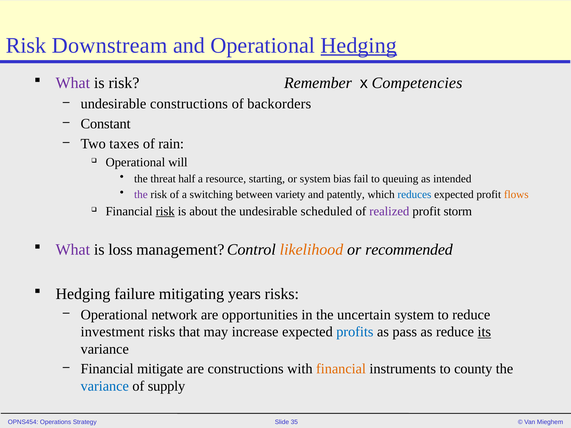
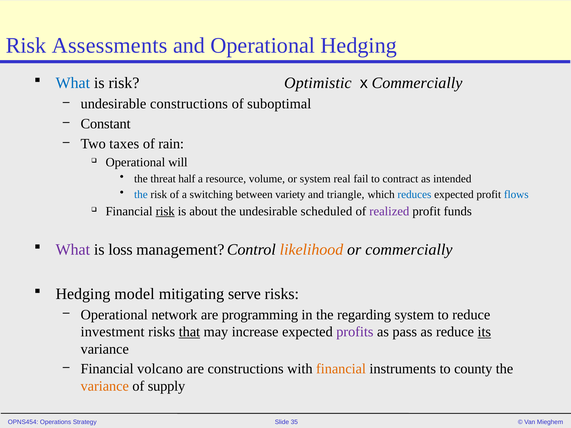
Downstream: Downstream -> Assessments
Hedging at (359, 45) underline: present -> none
What at (73, 83) colour: purple -> blue
Remember: Remember -> Optimistic
x Competencies: Competencies -> Commercially
backorders: backorders -> suboptimal
starting: starting -> volume
bias: bias -> real
queuing: queuing -> contract
the at (141, 194) colour: purple -> blue
patently: patently -> triangle
flows colour: orange -> blue
storm: storm -> funds
or recommended: recommended -> commercially
failure: failure -> model
years: years -> serve
opportunities: opportunities -> programming
uncertain: uncertain -> regarding
that underline: none -> present
profits colour: blue -> purple
mitigate: mitigate -> volcano
variance at (105, 386) colour: blue -> orange
